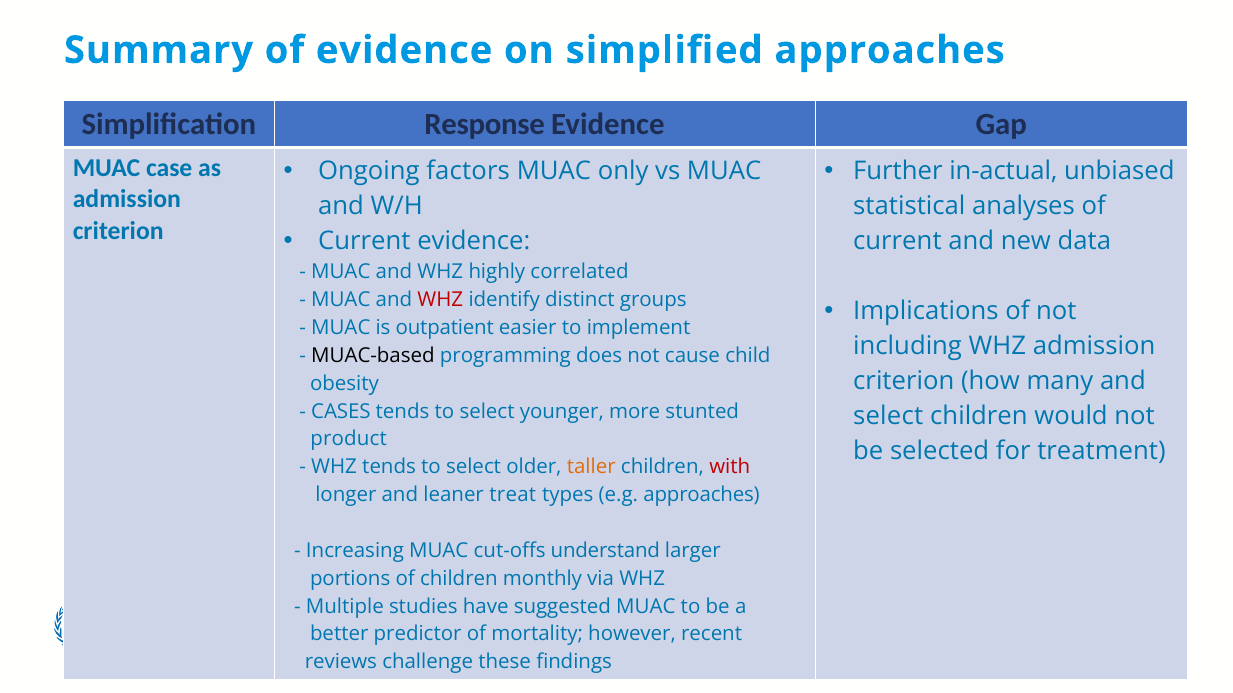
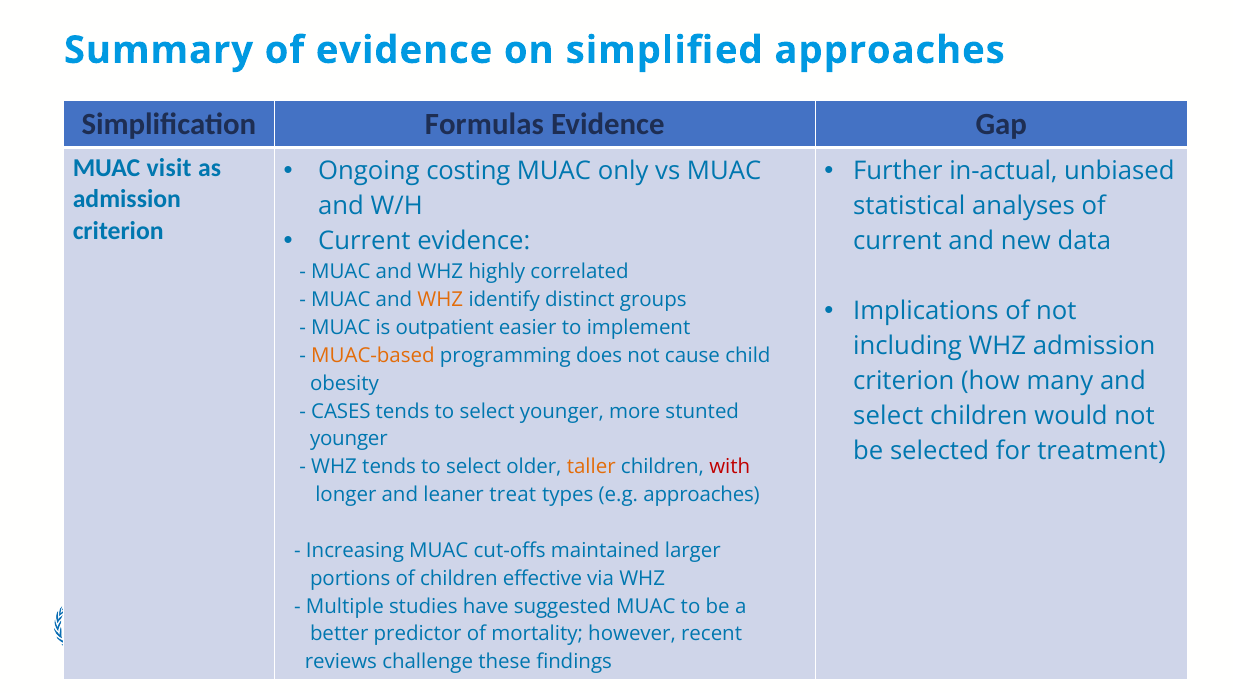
Response: Response -> Formulas
case: case -> visit
factors: factors -> costing
WHZ at (440, 300) colour: red -> orange
MUAC-based colour: black -> orange
product at (349, 440): product -> younger
understand: understand -> maintained
monthly: monthly -> effective
